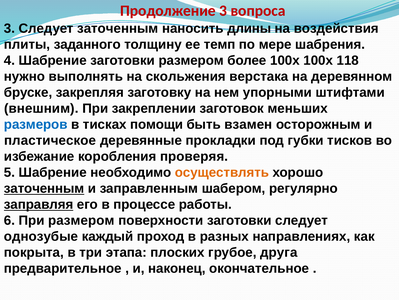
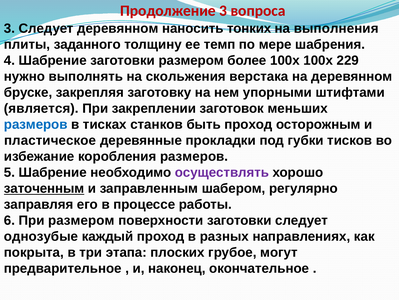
Следует заточенным: заточенным -> деревянном
длины: длины -> тонких
воздействия: воздействия -> выполнения
118: 118 -> 229
внешним: внешним -> является
помощи: помощи -> станков
быть взамен: взамен -> проход
коробления проверяя: проверяя -> размеров
осуществлять colour: orange -> purple
заправляя underline: present -> none
друга: друга -> могут
